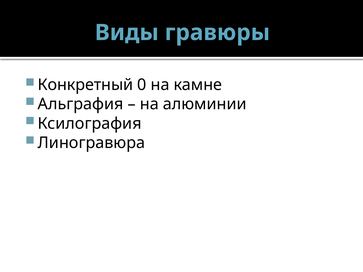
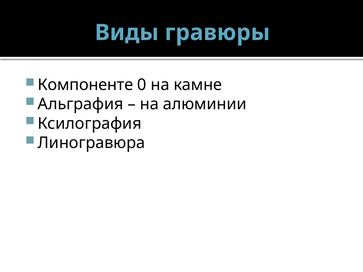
Конкретный: Конкретный -> Компоненте
